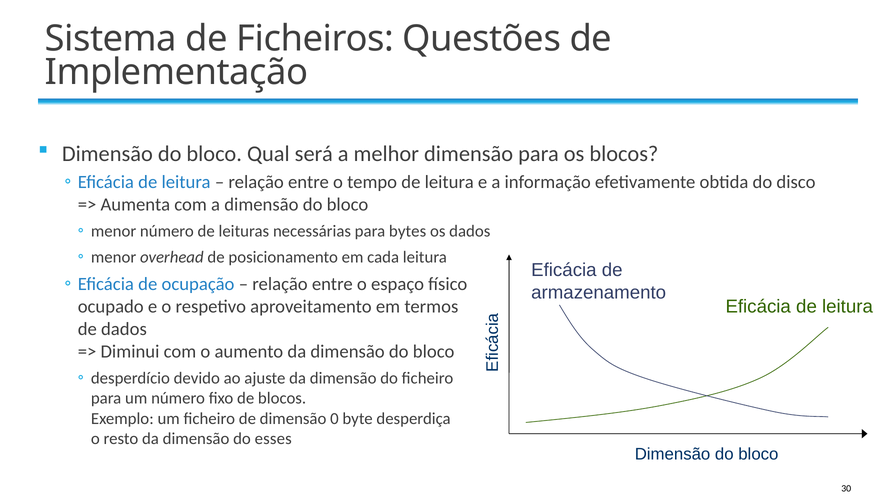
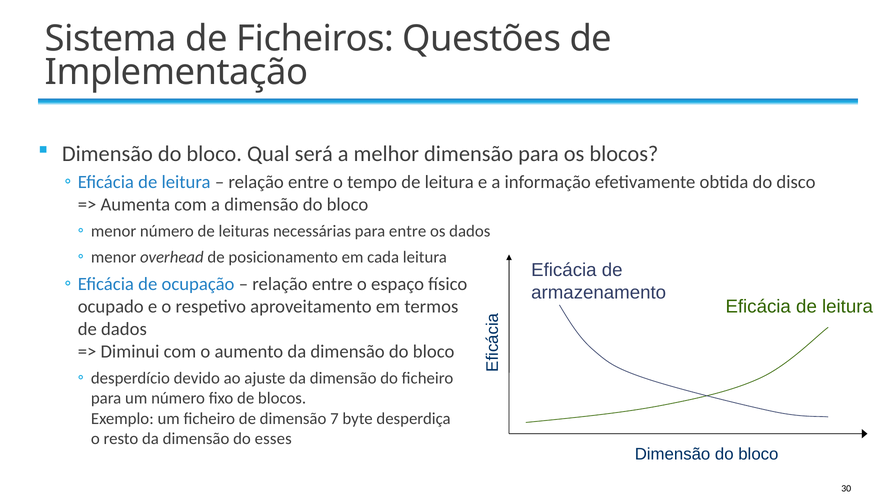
para bytes: bytes -> entre
0: 0 -> 7
